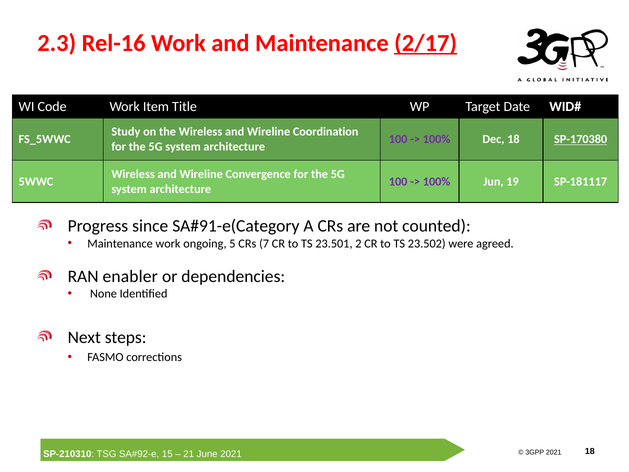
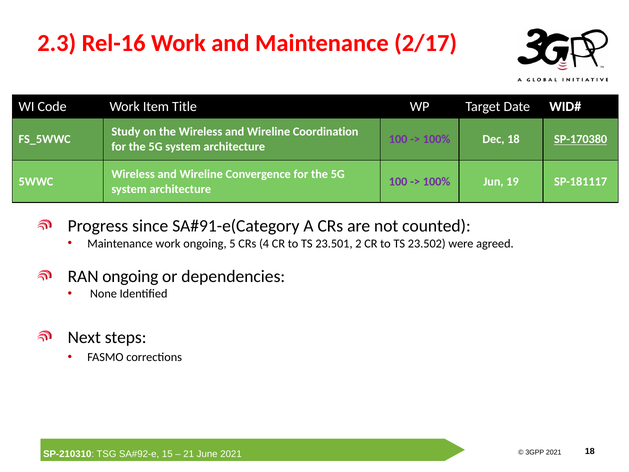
2/17 underline: present -> none
7: 7 -> 4
RAN enabler: enabler -> ongoing
